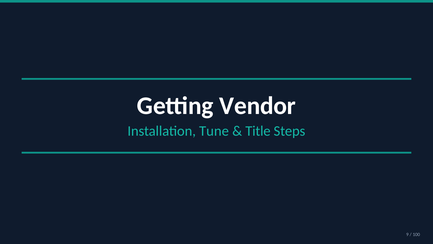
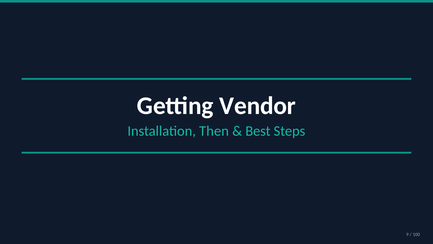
Tune: Tune -> Then
Title: Title -> Best
